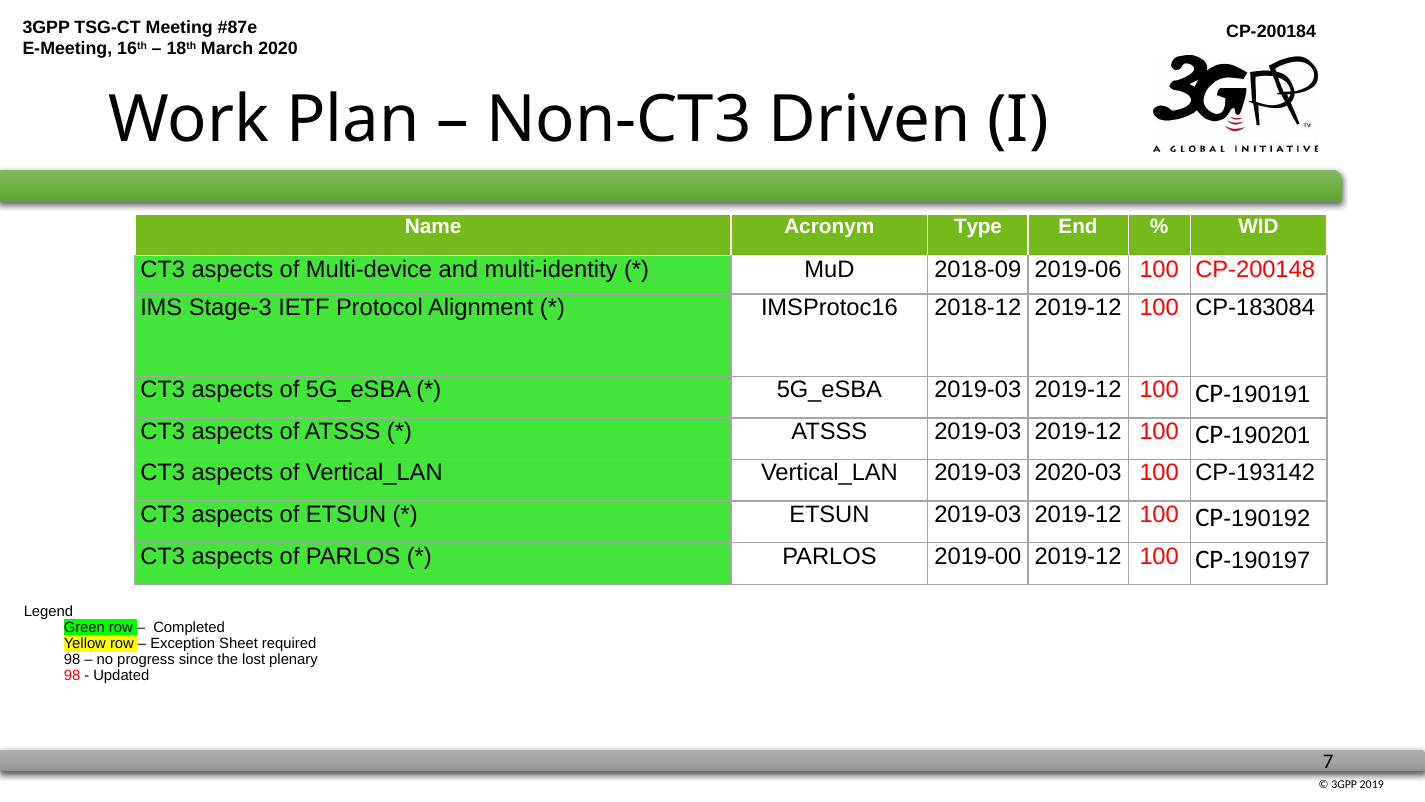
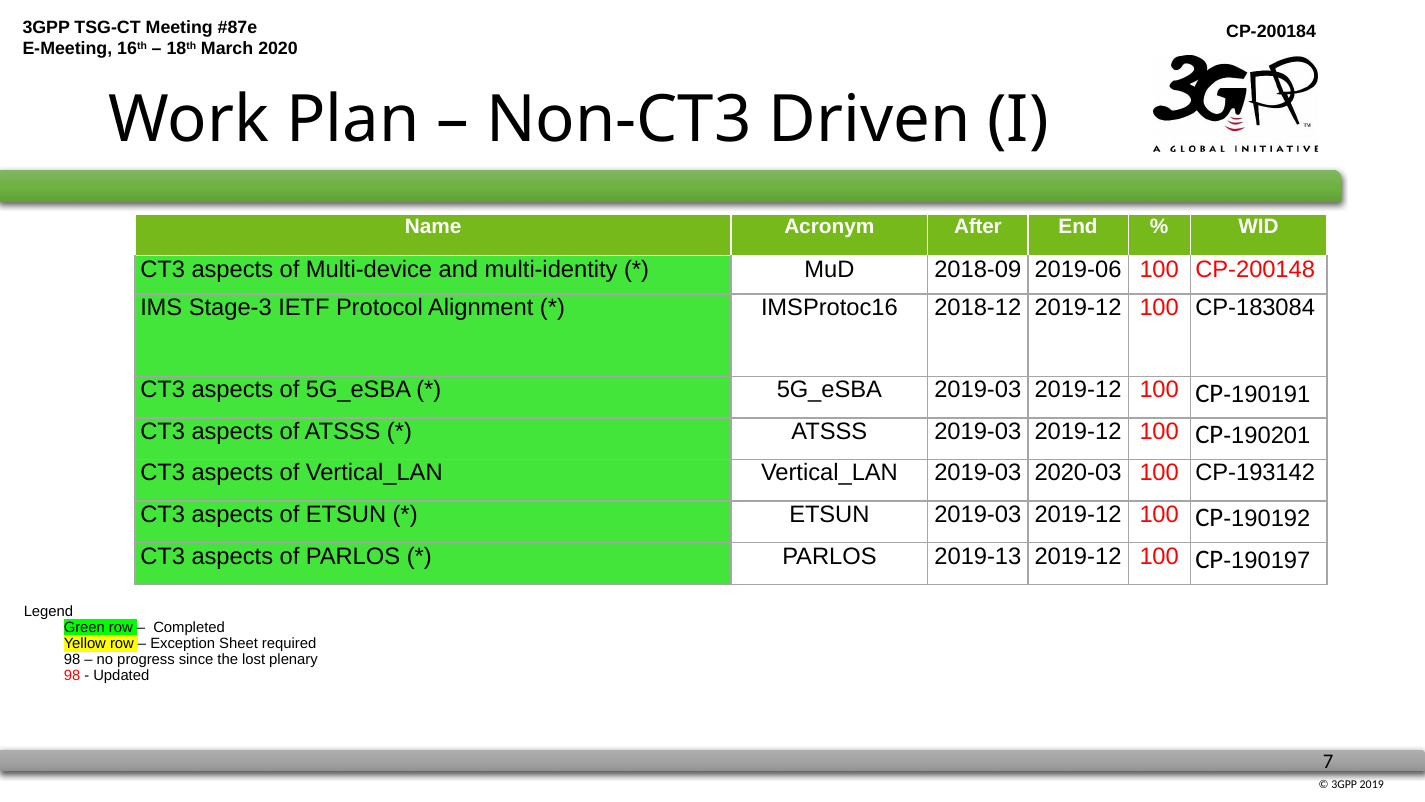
Type: Type -> After
2019-00: 2019-00 -> 2019-13
